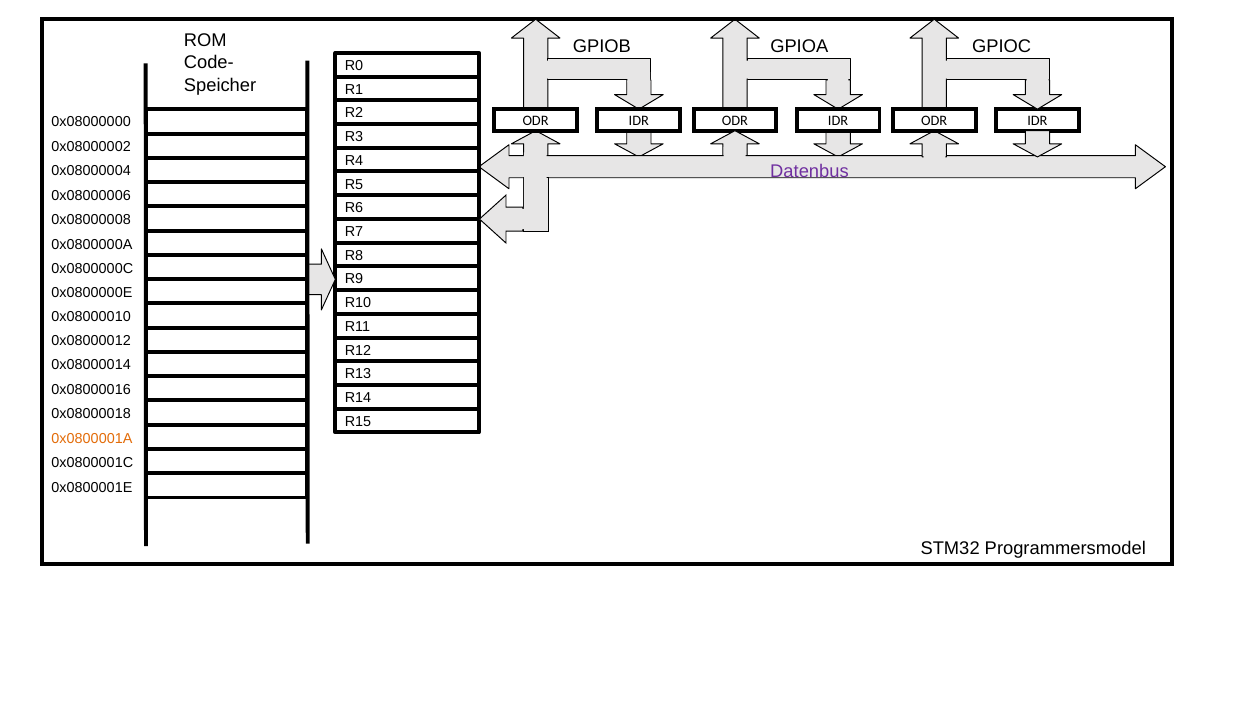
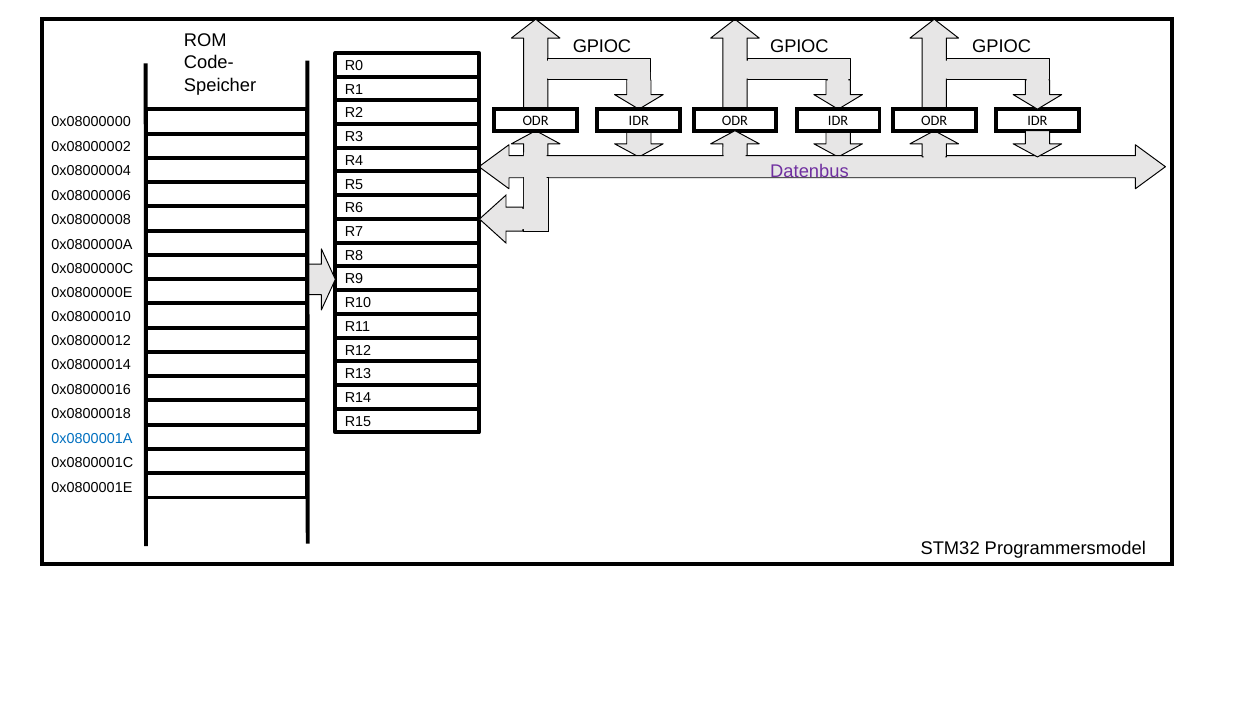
GPIOB at (602, 46): GPIOB -> GPIOC
GPIOA at (799, 46): GPIOA -> GPIOC
0x0800001A colour: orange -> blue
